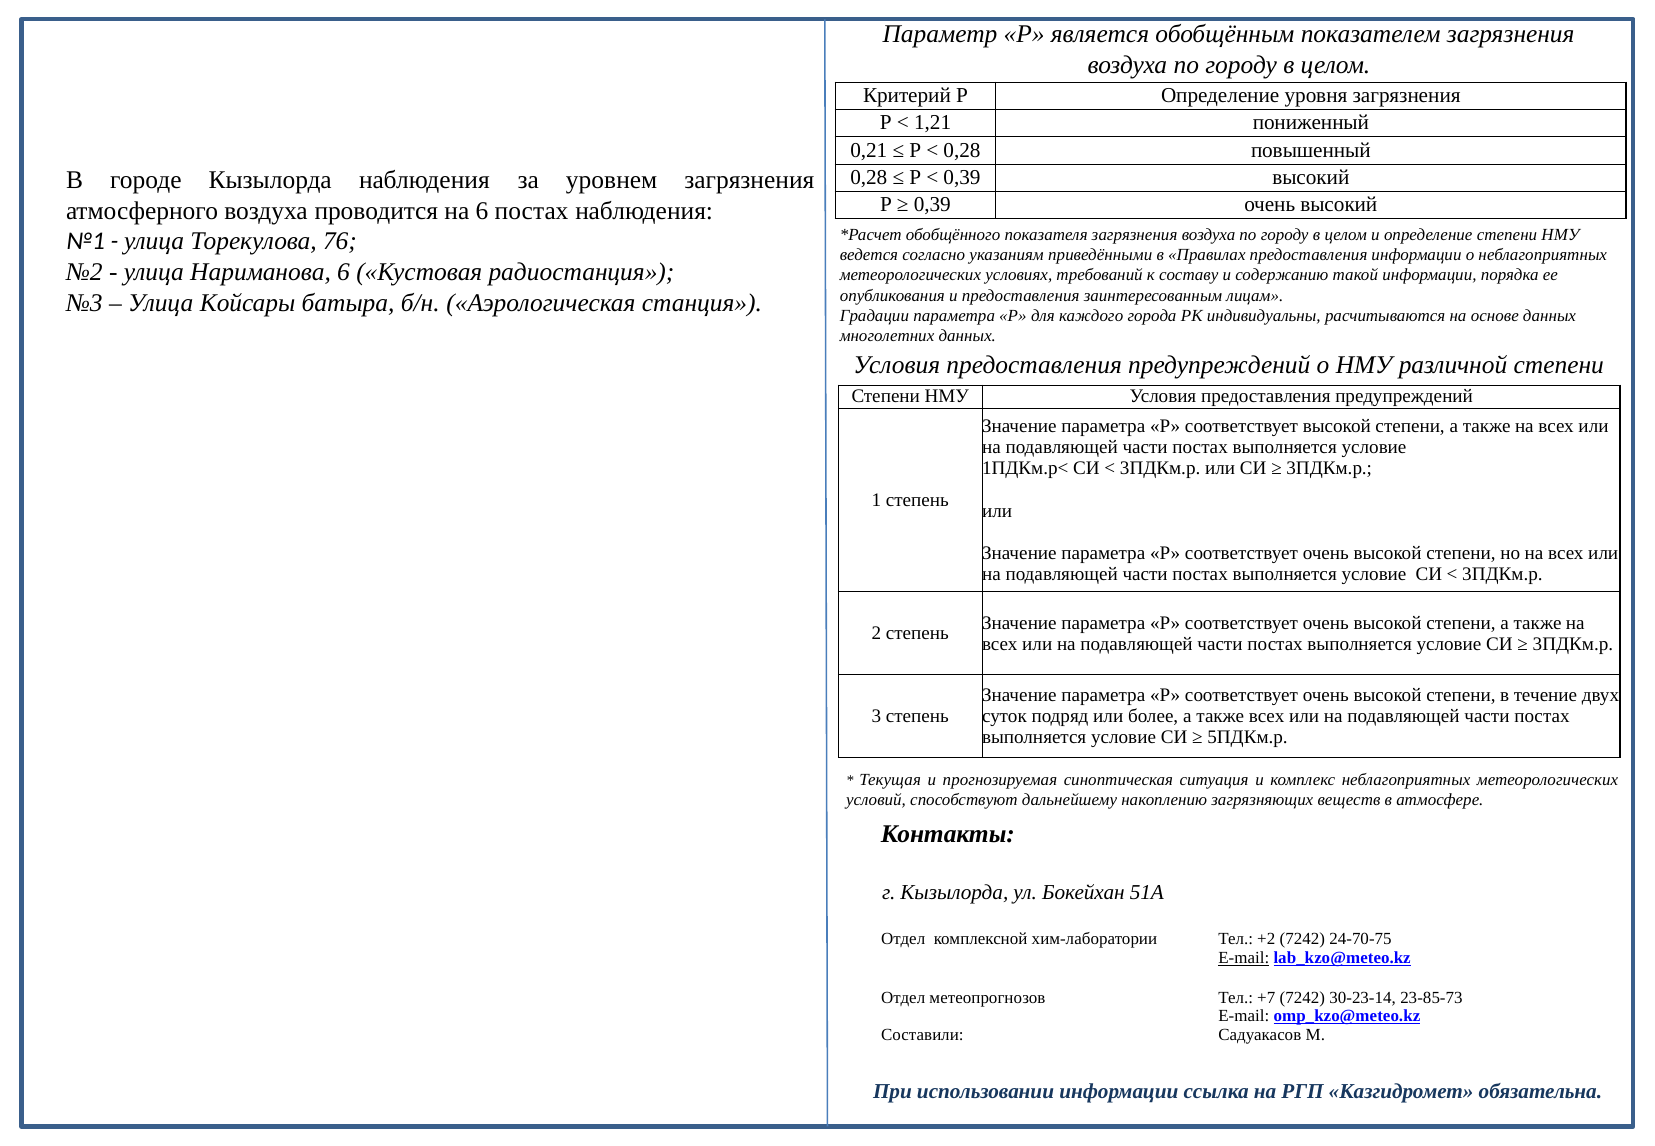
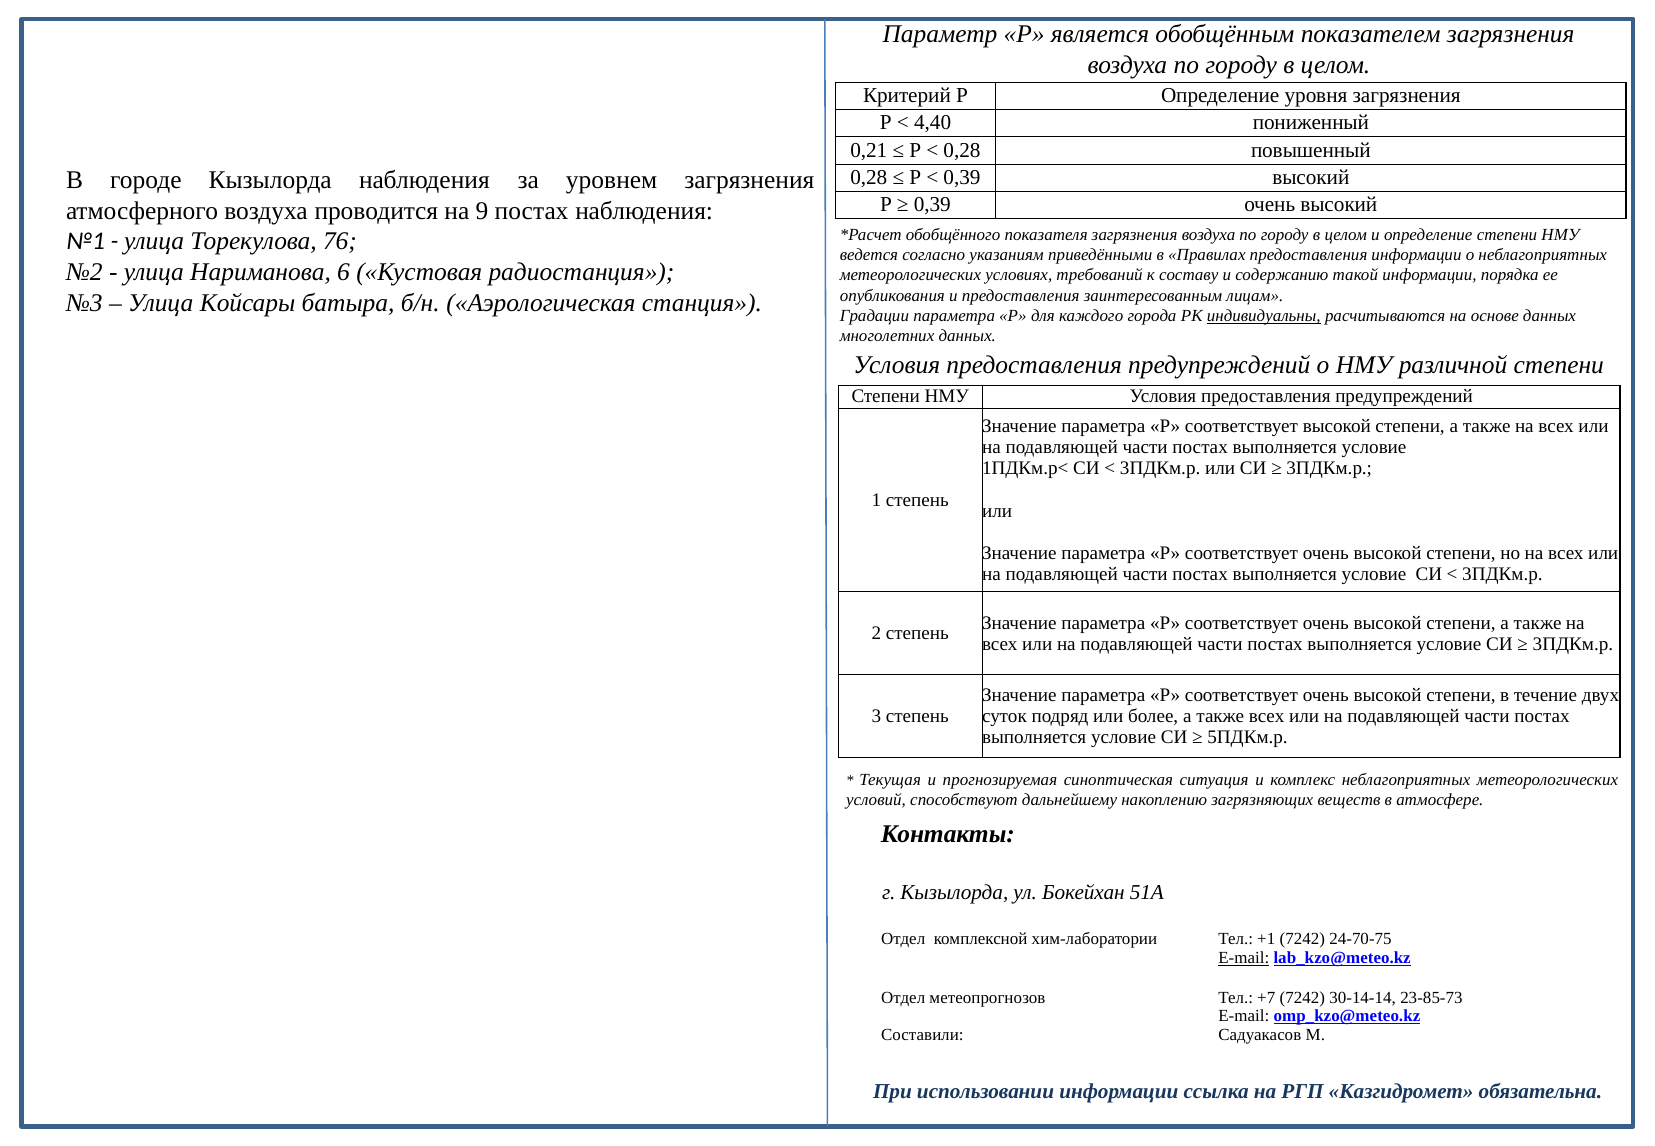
1,21: 1,21 -> 4,40
на 6: 6 -> 9
индивидуальны underline: none -> present
+2: +2 -> +1
30-23-14: 30-23-14 -> 30-14-14
